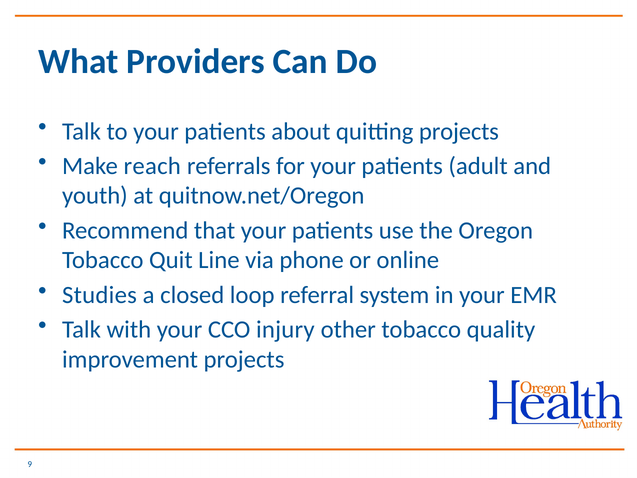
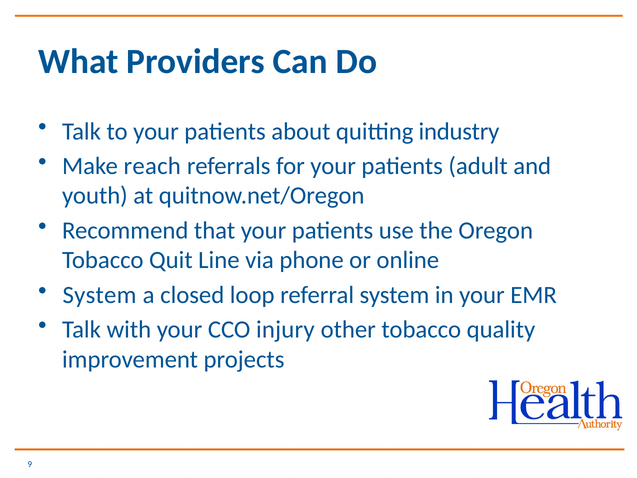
quitting projects: projects -> industry
Studies at (100, 295): Studies -> System
